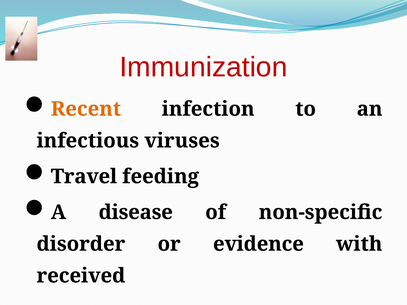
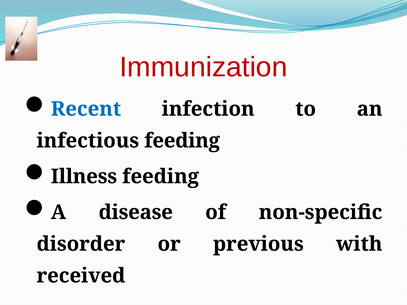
Recent colour: orange -> blue
infectious viruses: viruses -> feeding
Travel: Travel -> Illness
evidence: evidence -> previous
